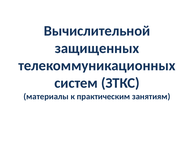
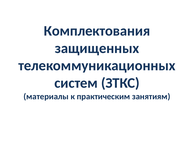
Вычислительной: Вычислительной -> Комплектования
